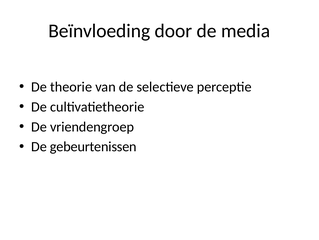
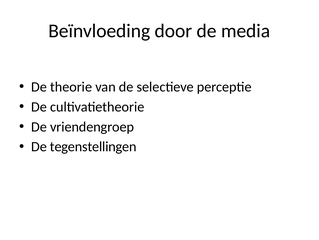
gebeurtenissen: gebeurtenissen -> tegenstellingen
